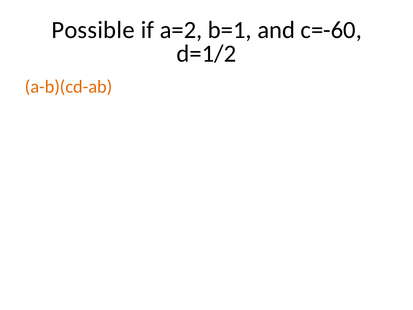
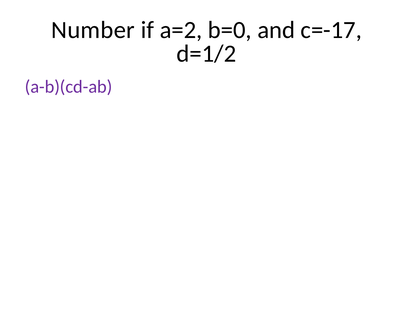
Possible: Possible -> Number
b=1: b=1 -> b=0
c=-60: c=-60 -> c=-17
a-b)(cd-ab colour: orange -> purple
